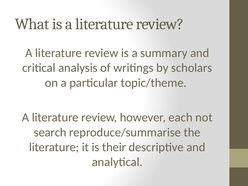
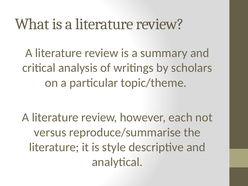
search: search -> versus
their: their -> style
